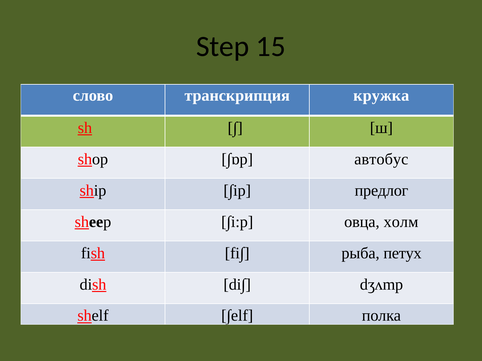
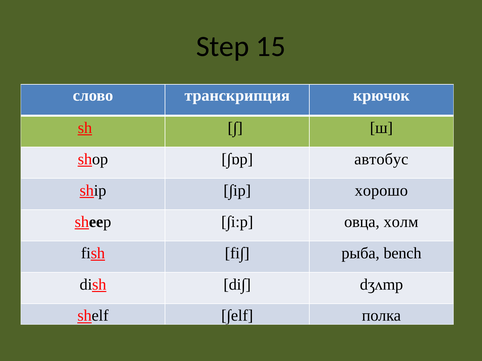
кружка: кружка -> крючок
предлог: предлог -> хорошо
петух: петух -> bench
